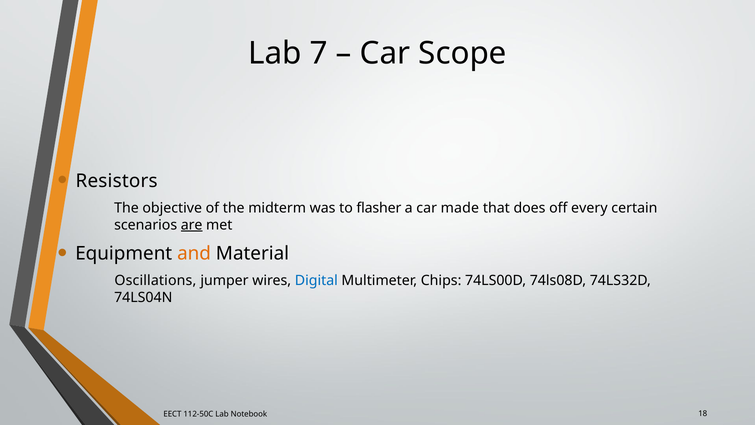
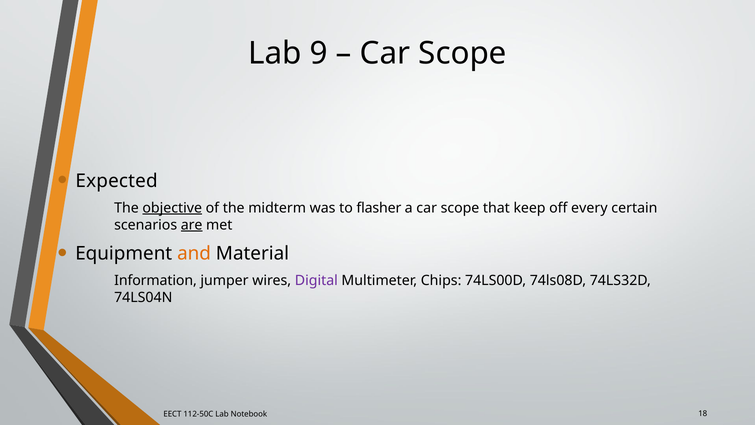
7: 7 -> 9
Resistors: Resistors -> Expected
objective underline: none -> present
a car made: made -> scope
does: does -> keep
Oscillations: Oscillations -> Information
Digital colour: blue -> purple
